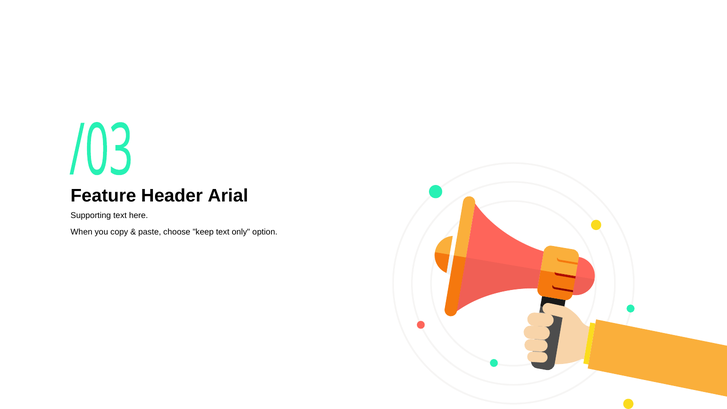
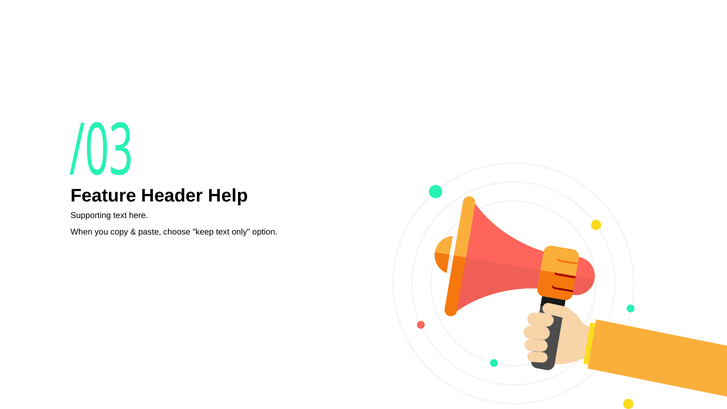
Arial: Arial -> Help
